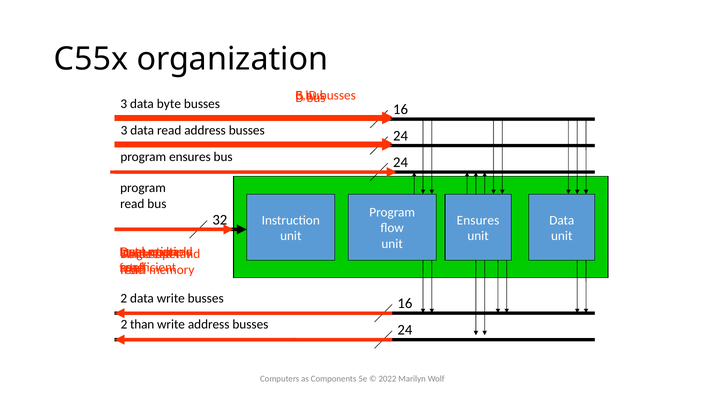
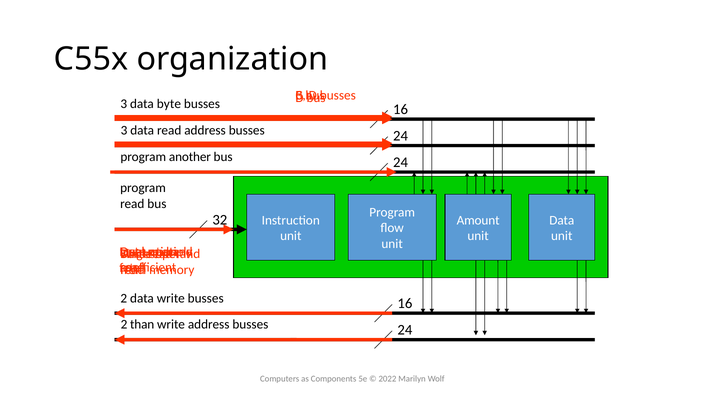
program ensures: ensures -> another
Ensures at (478, 220): Ensures -> Amount
